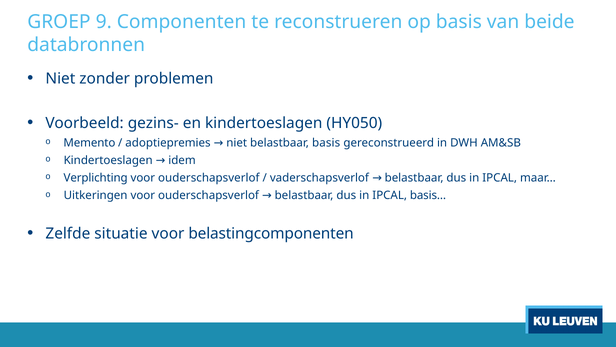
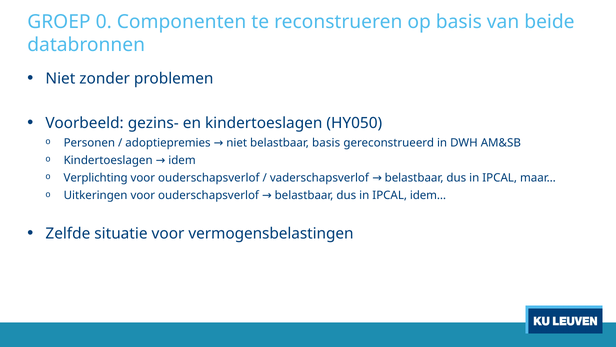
9: 9 -> 0
Memento: Memento -> Personen
basis…: basis… -> idem…
belastingcomponenten: belastingcomponenten -> vermogensbelastingen
